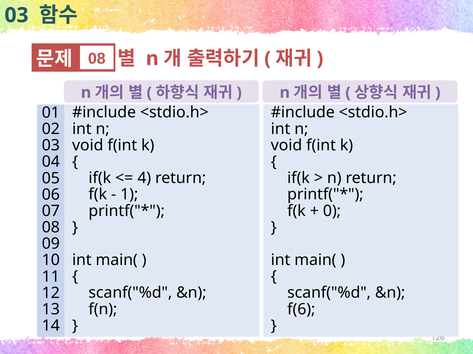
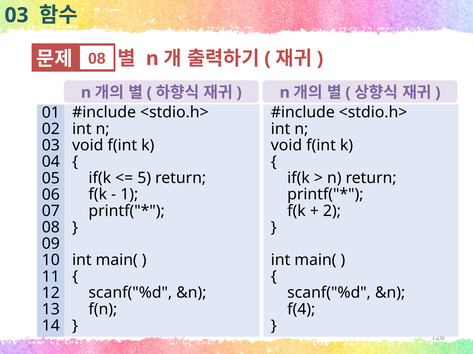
4: 4 -> 5
0: 0 -> 2
f(6: f(6 -> f(4
